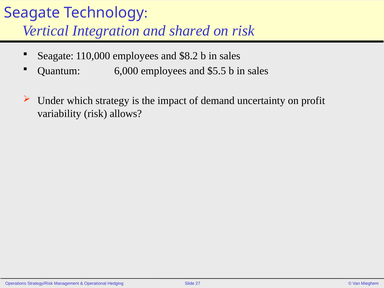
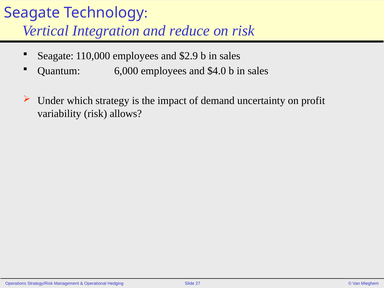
shared: shared -> reduce
$8.2: $8.2 -> $2.9
$5.5: $5.5 -> $4.0
